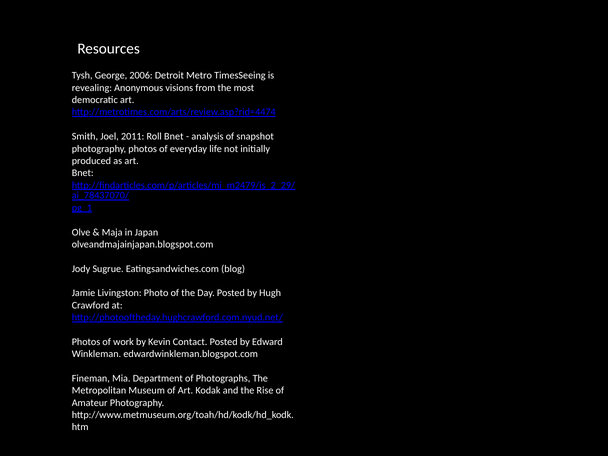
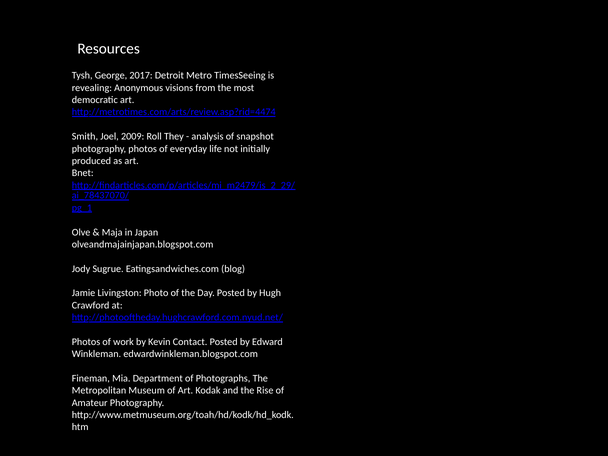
2006: 2006 -> 2017
2011: 2011 -> 2009
Roll Bnet: Bnet -> They
